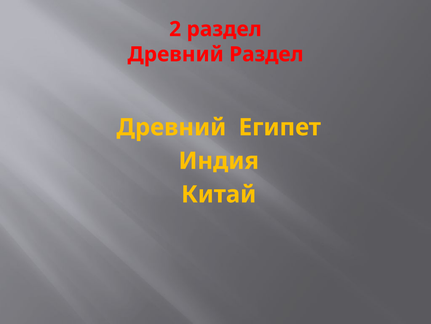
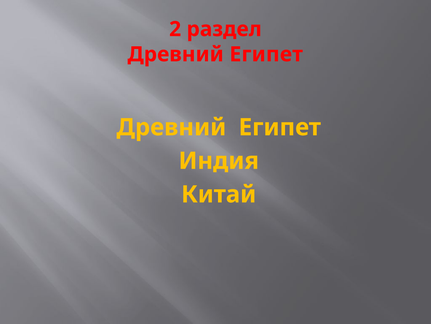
Раздел at (266, 54): Раздел -> Египет
